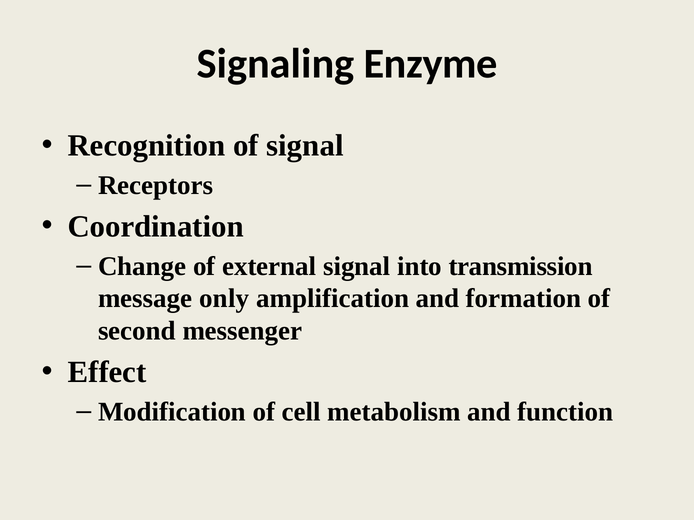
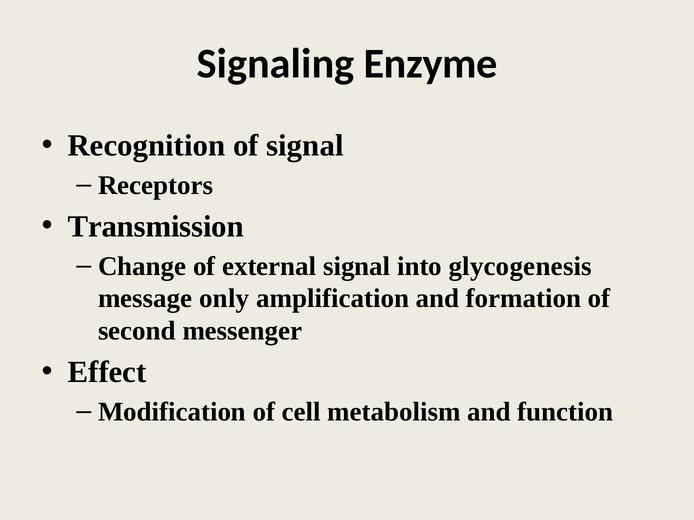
Coordination: Coordination -> Transmission
transmission: transmission -> glycogenesis
